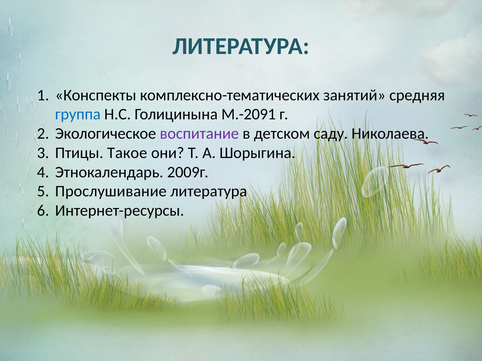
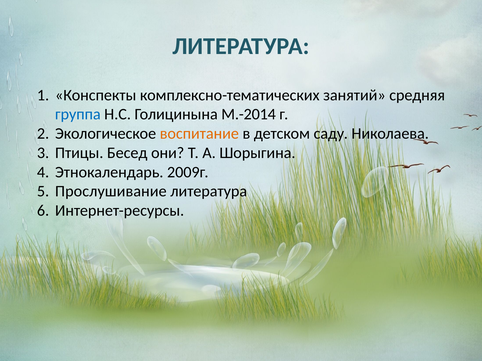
М.-2091: М.-2091 -> М.-2014
воспитание colour: purple -> orange
Такое: Такое -> Бесед
